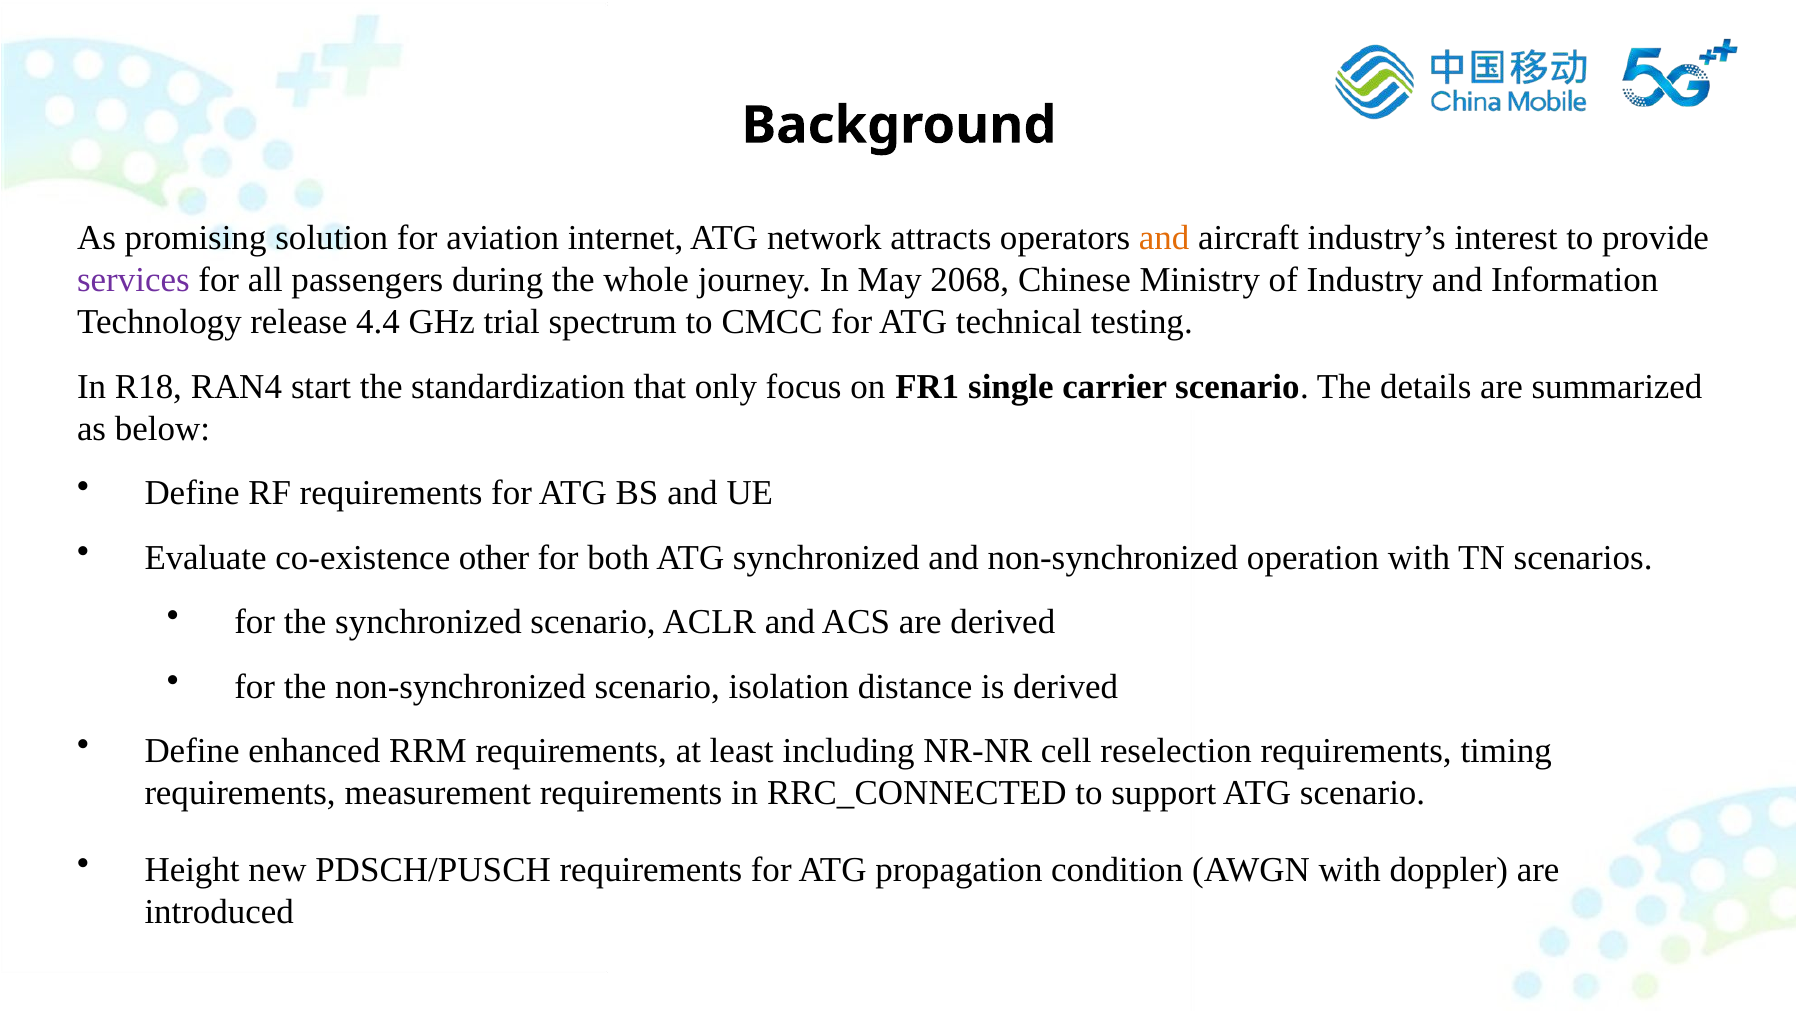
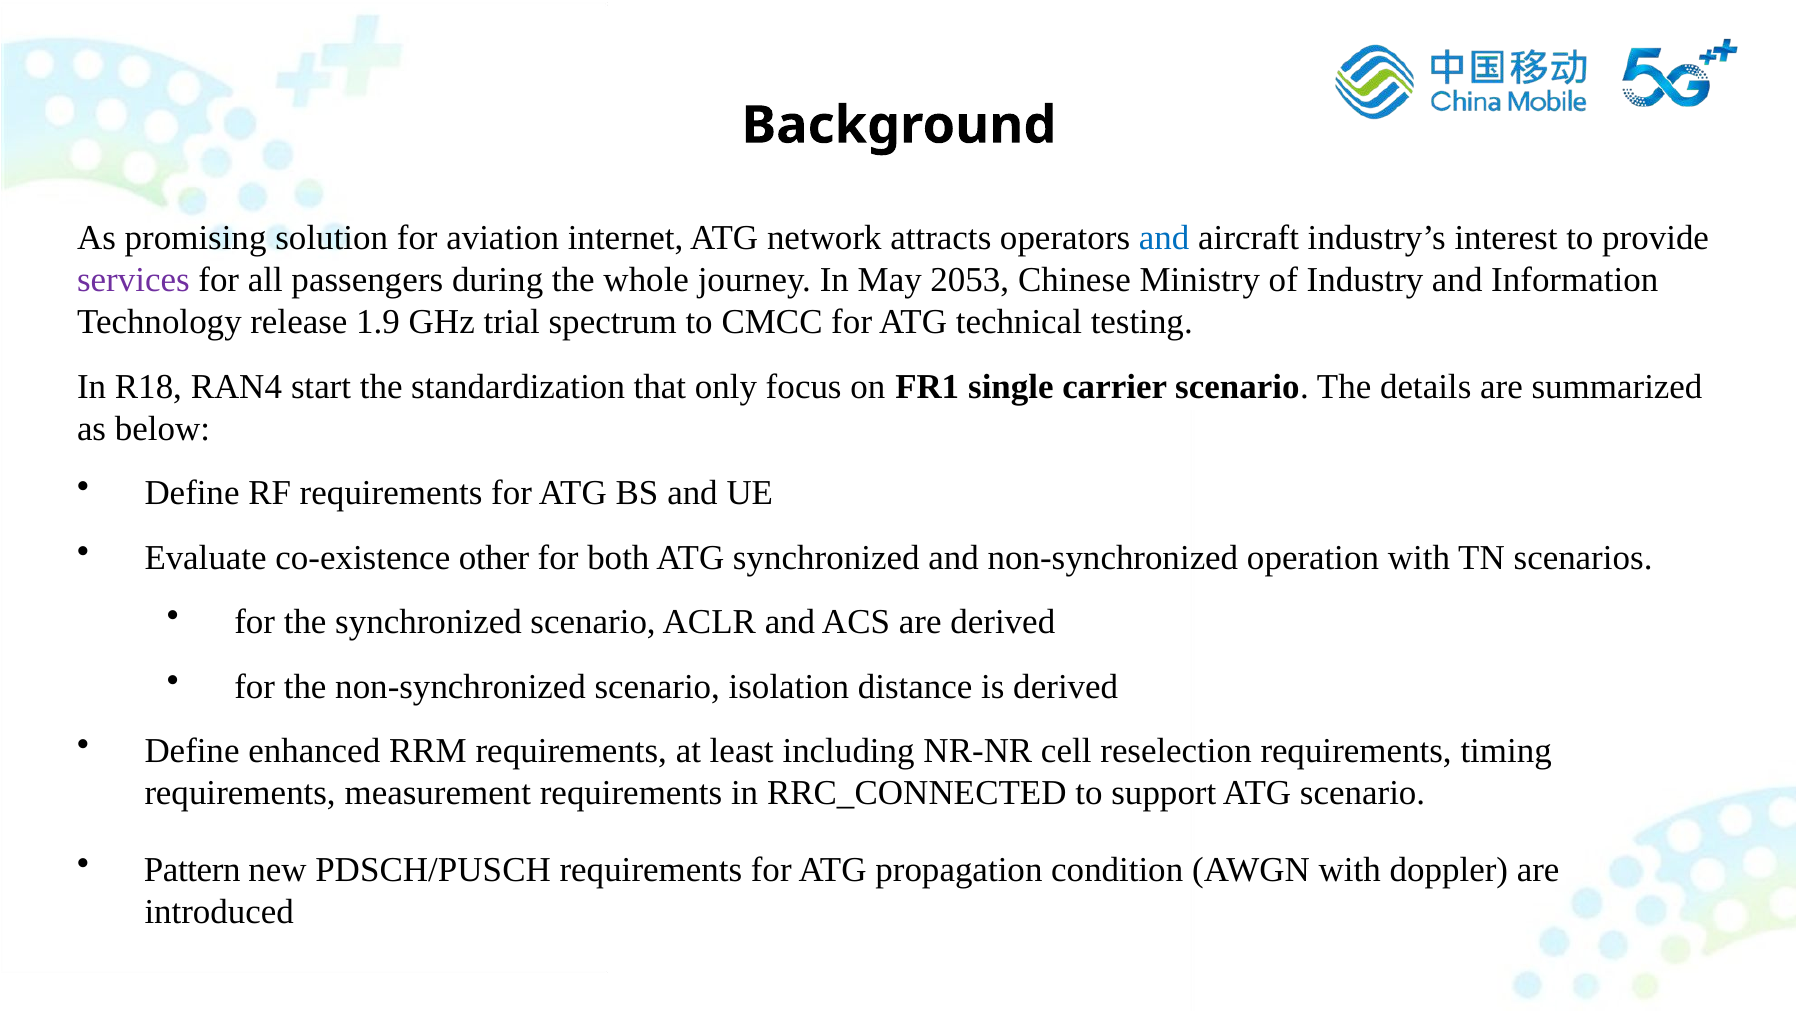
and at (1164, 238) colour: orange -> blue
2068: 2068 -> 2053
4.4: 4.4 -> 1.9
Height: Height -> Pattern
